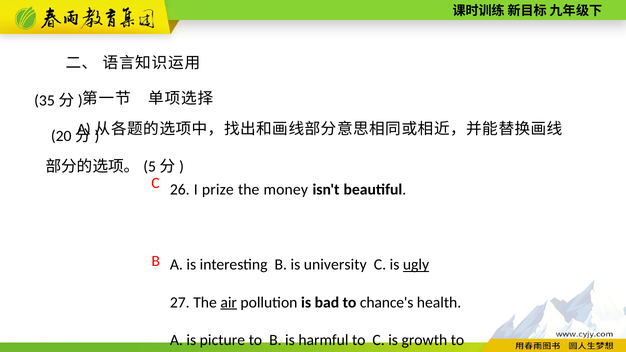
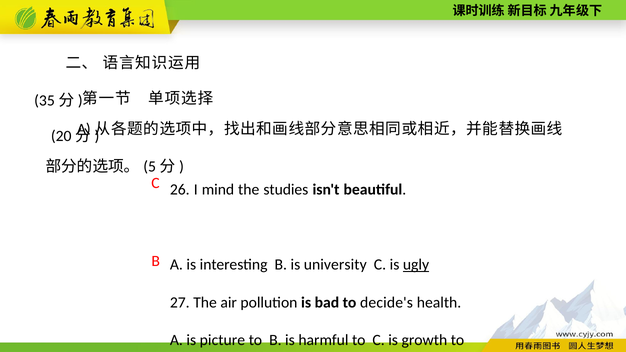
prize: prize -> mind
money: money -> studies
air underline: present -> none
chance's: chance's -> decide's
